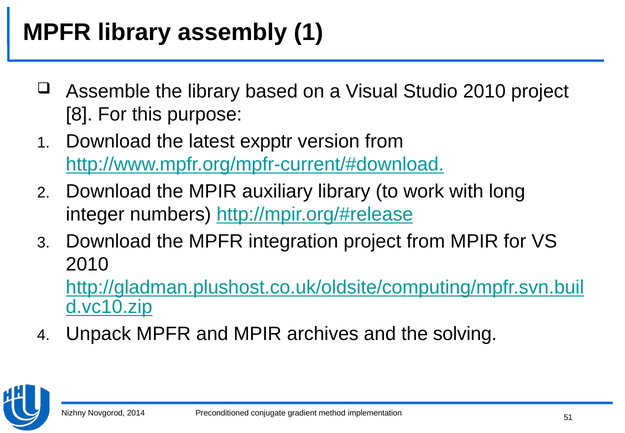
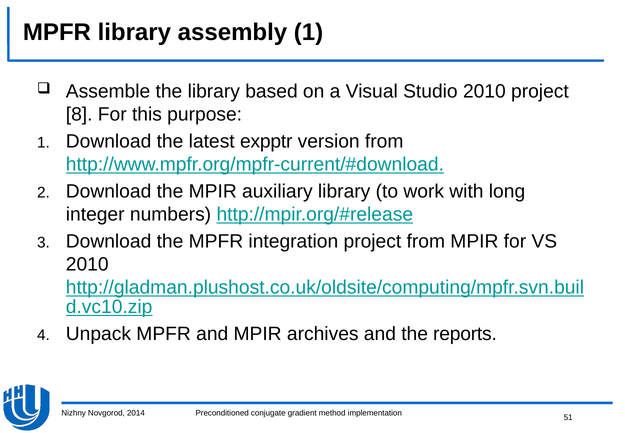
solving: solving -> reports
